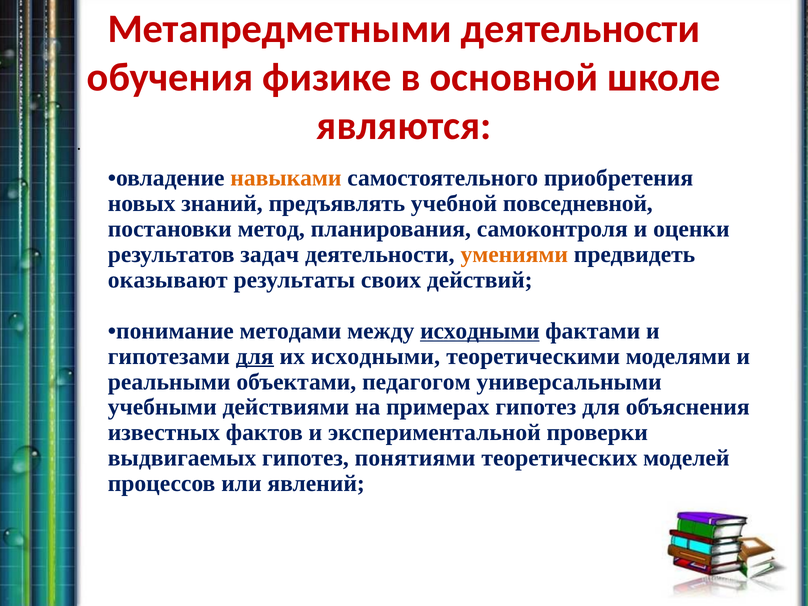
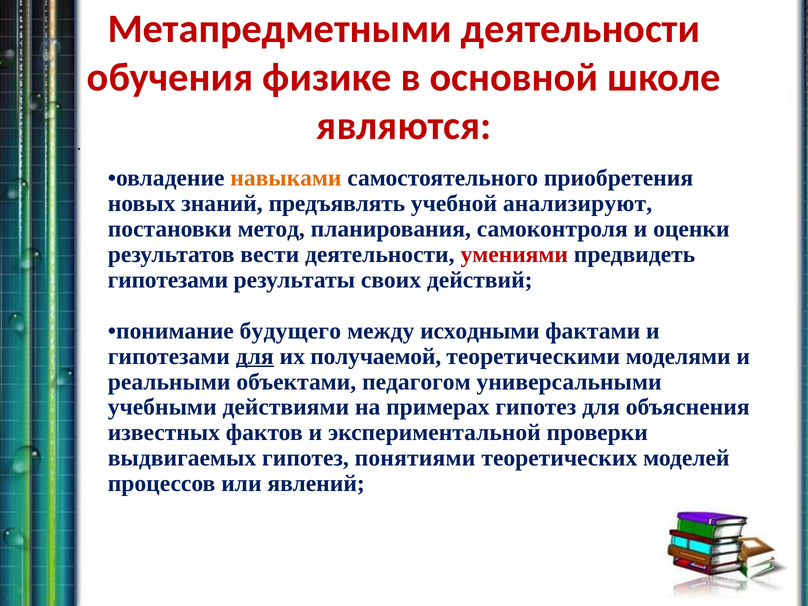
повседневной: повседневной -> анализируют
задач: задач -> вести
умениями colour: orange -> red
оказывают at (168, 280): оказывают -> гипотезами
методами: методами -> будущего
исходными at (480, 331) underline: present -> none
их исходными: исходными -> получаемой
